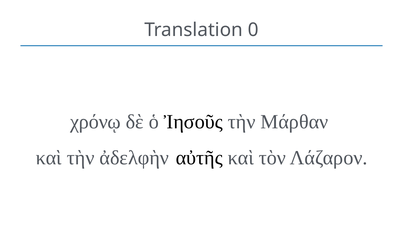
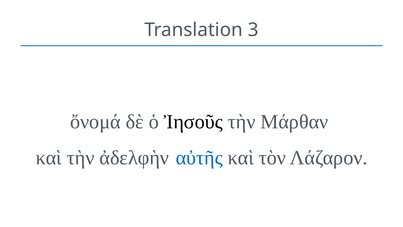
0: 0 -> 3
χρόνῳ: χρόνῳ -> ὄνομά
αὐτῆς colour: black -> blue
